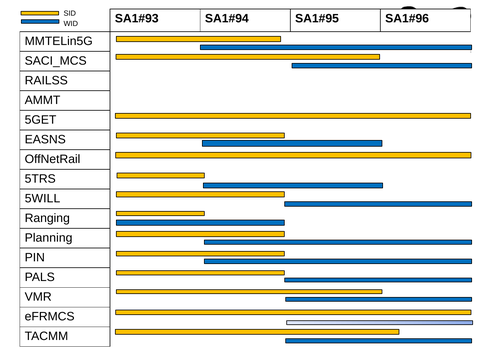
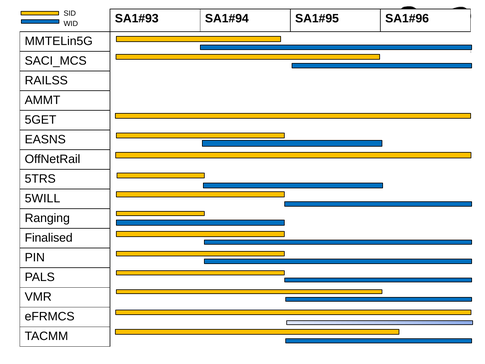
Planning: Planning -> Finalised
